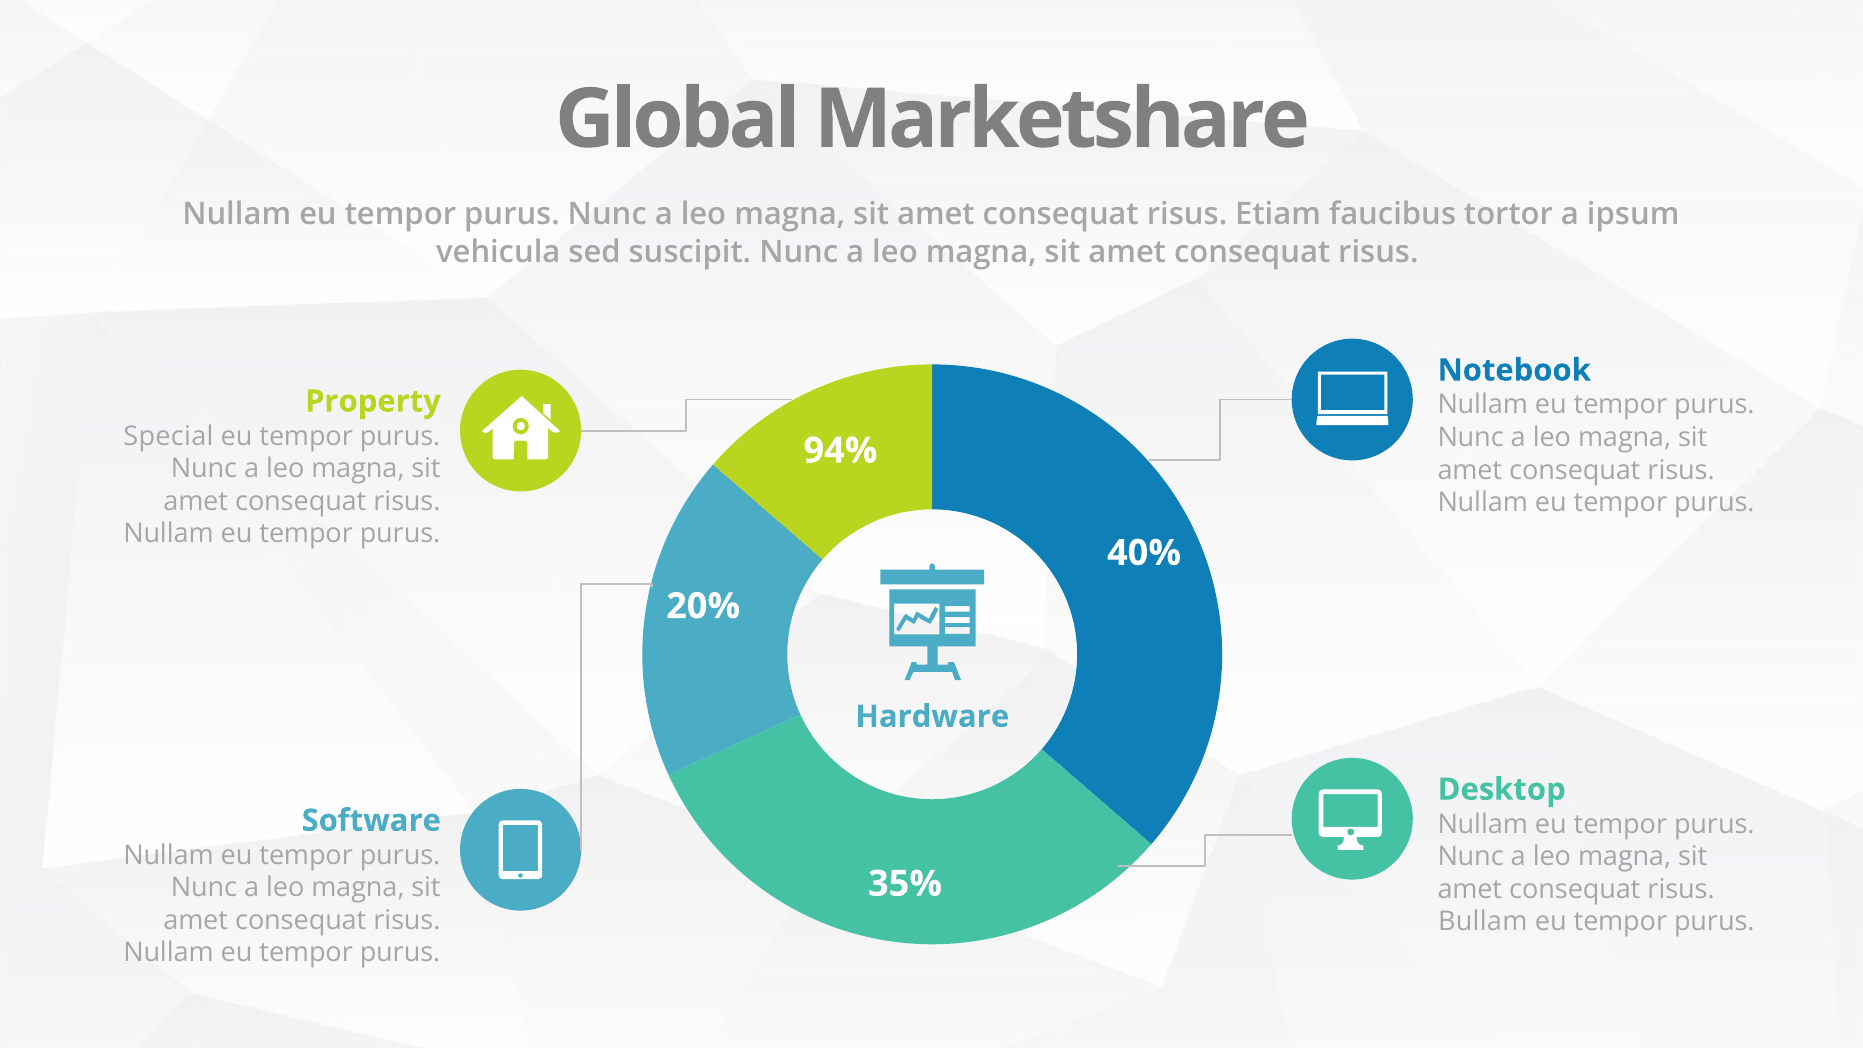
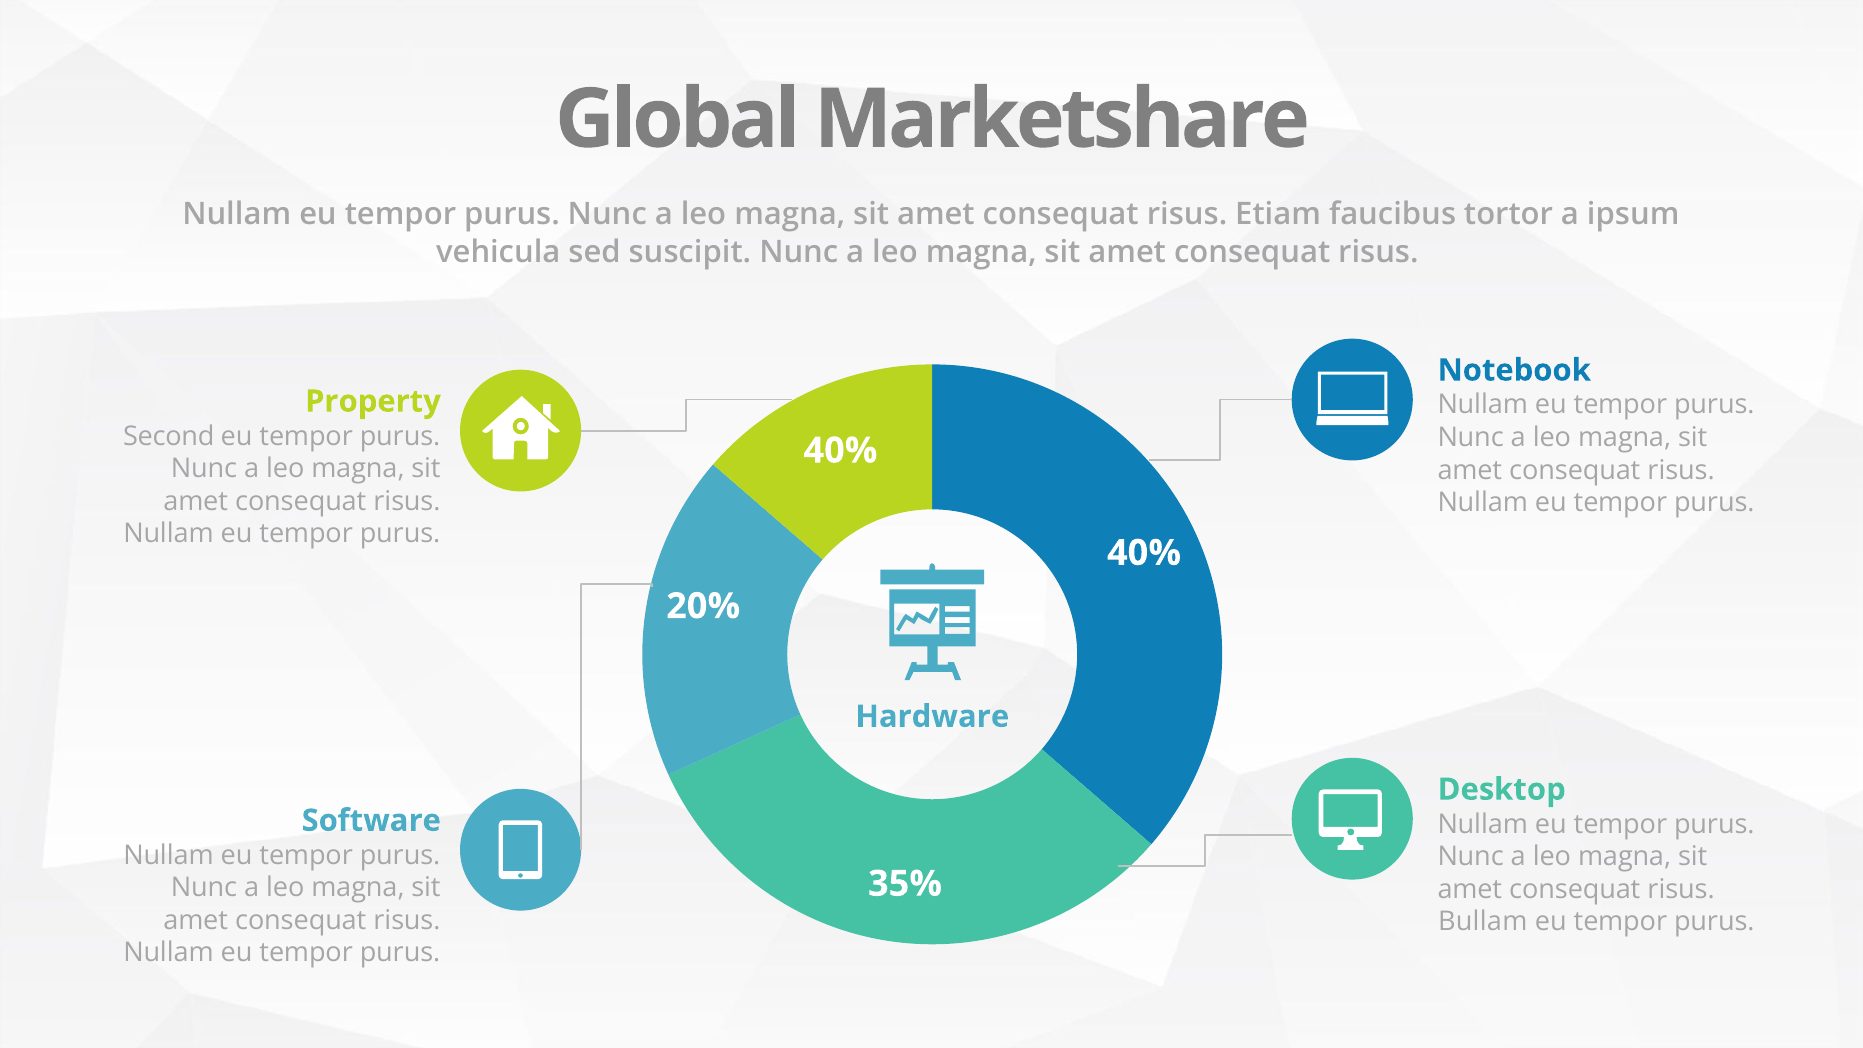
Special: Special -> Second
94% at (840, 451): 94% -> 40%
